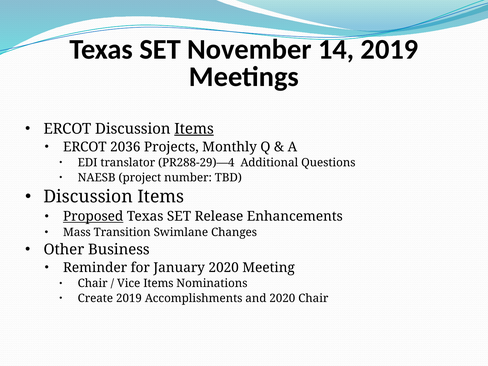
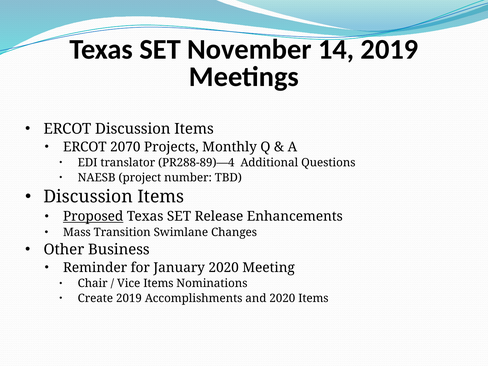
Items at (194, 129) underline: present -> none
2036: 2036 -> 2070
PR288-29)—4: PR288-29)—4 -> PR288-89)—4
2020 Chair: Chair -> Items
